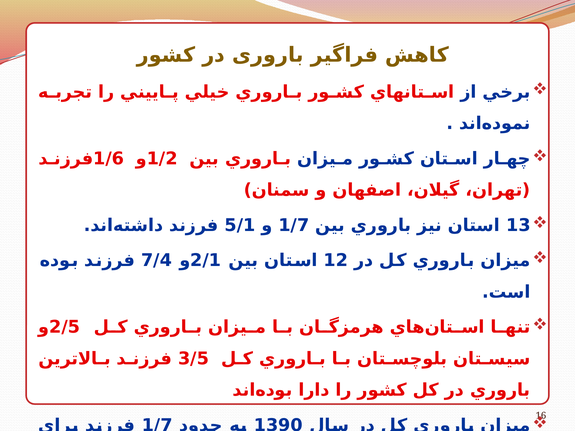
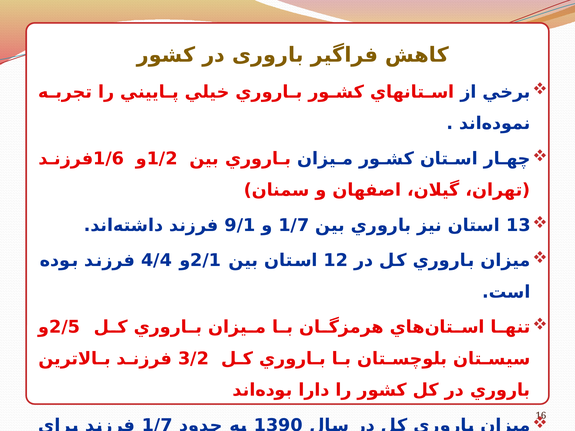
5/1: 5/1 -> 9/1
7/4: 7/4 -> 4/4
3/5: 3/5 -> 3/2
